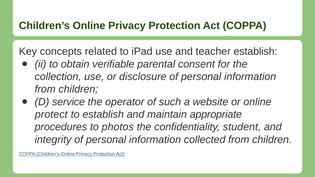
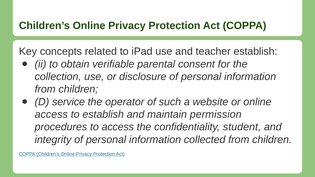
protect at (51, 115): protect -> access
appropriate: appropriate -> permission
to photos: photos -> access
